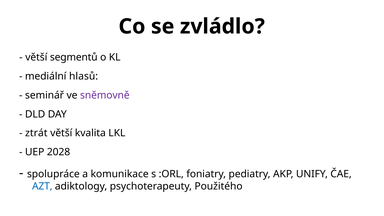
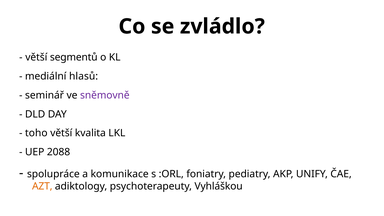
ztrát: ztrát -> toho
2028: 2028 -> 2088
AZT colour: blue -> orange
Použitého: Použitého -> Vyhláškou
